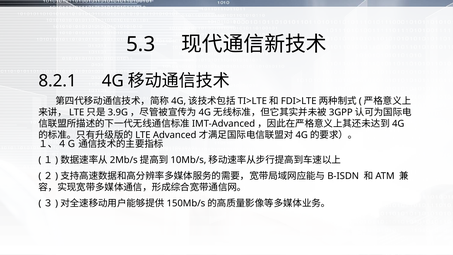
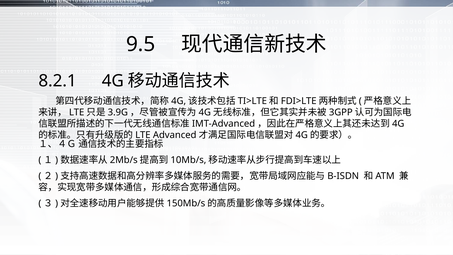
5.3: 5.3 -> 9.5
